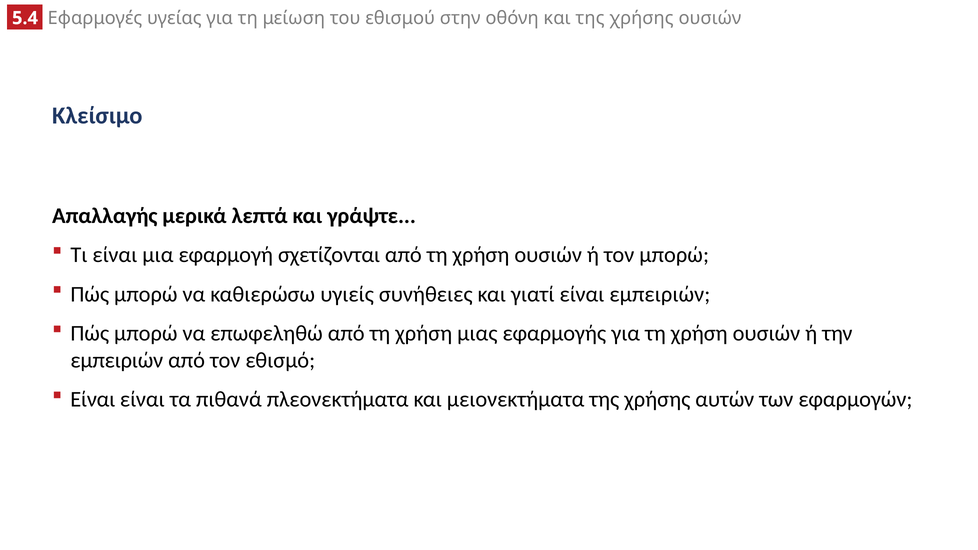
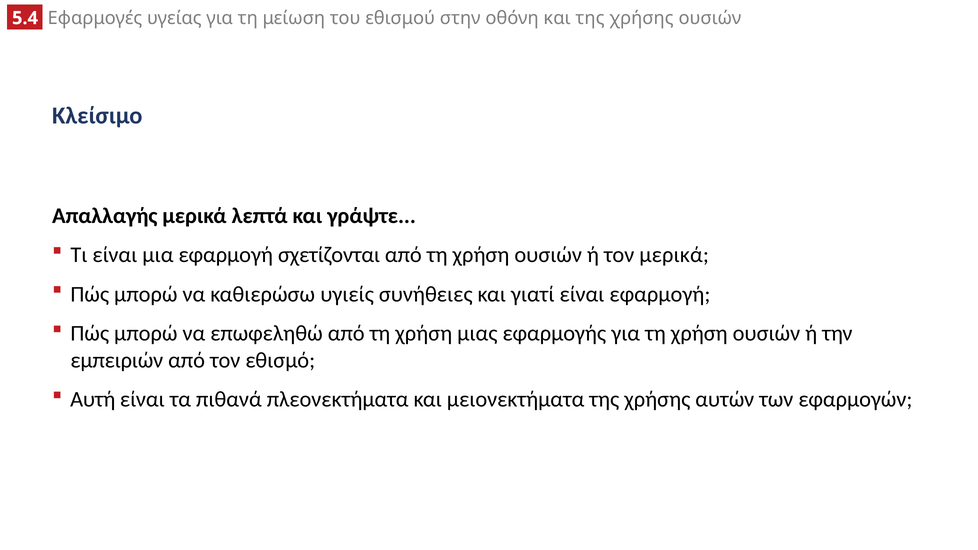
τον μπορώ: μπορώ -> μερικά
είναι εμπειριών: εμπειριών -> εφαρμογή
Είναι at (93, 399): Είναι -> Αυτή
